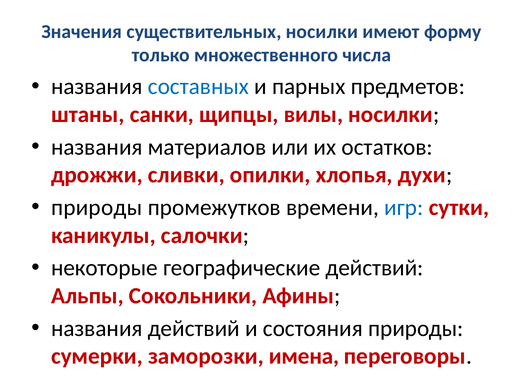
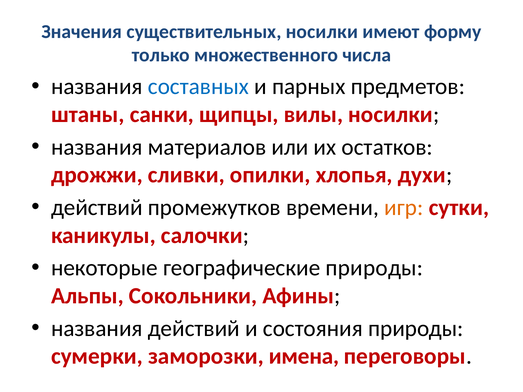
природы at (97, 208): природы -> действий
игр colour: blue -> orange
географические действий: действий -> природы
